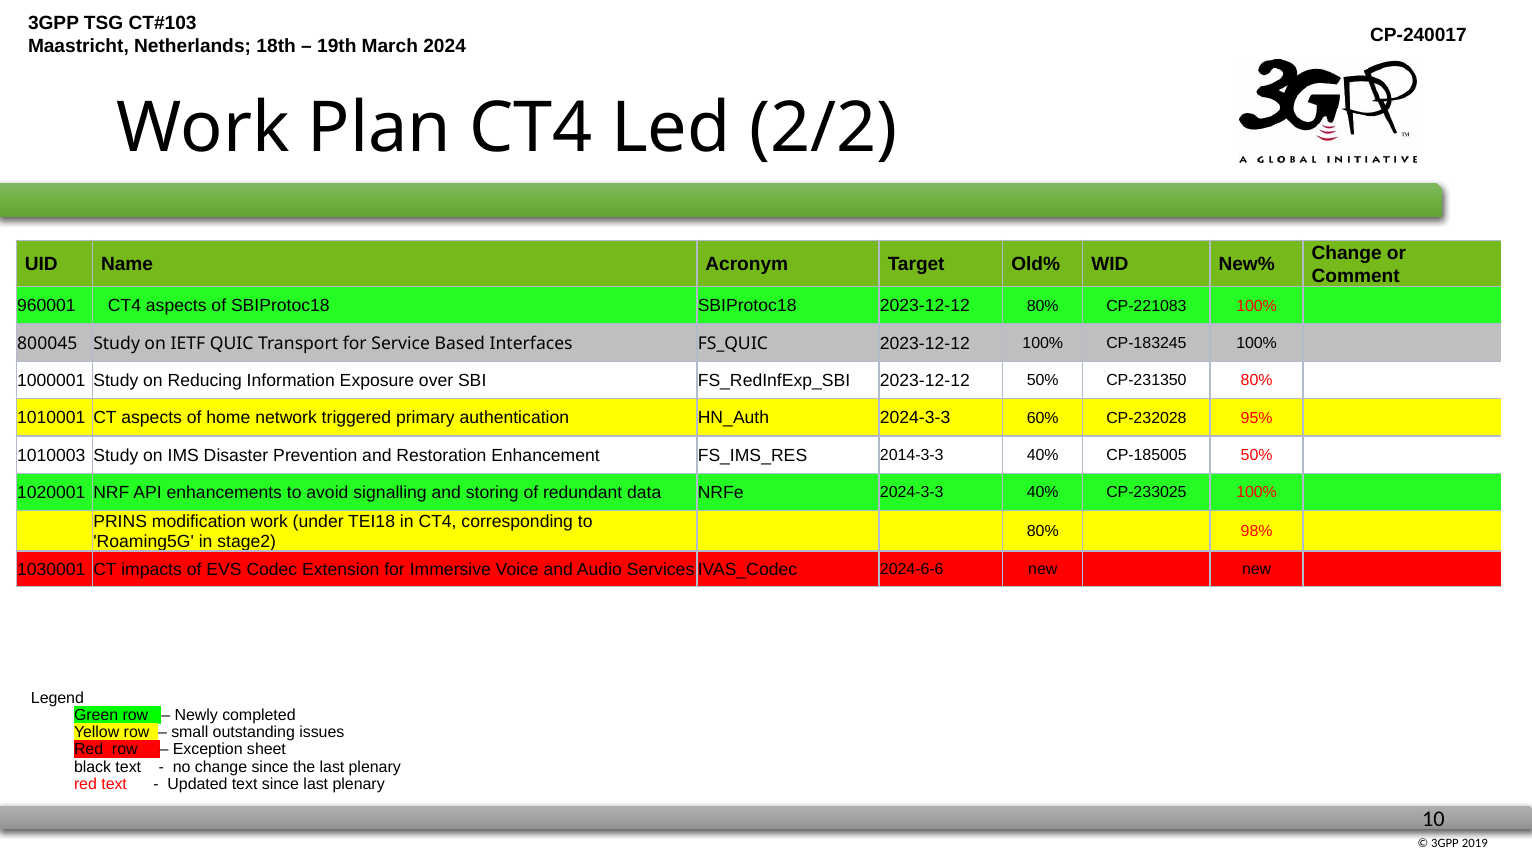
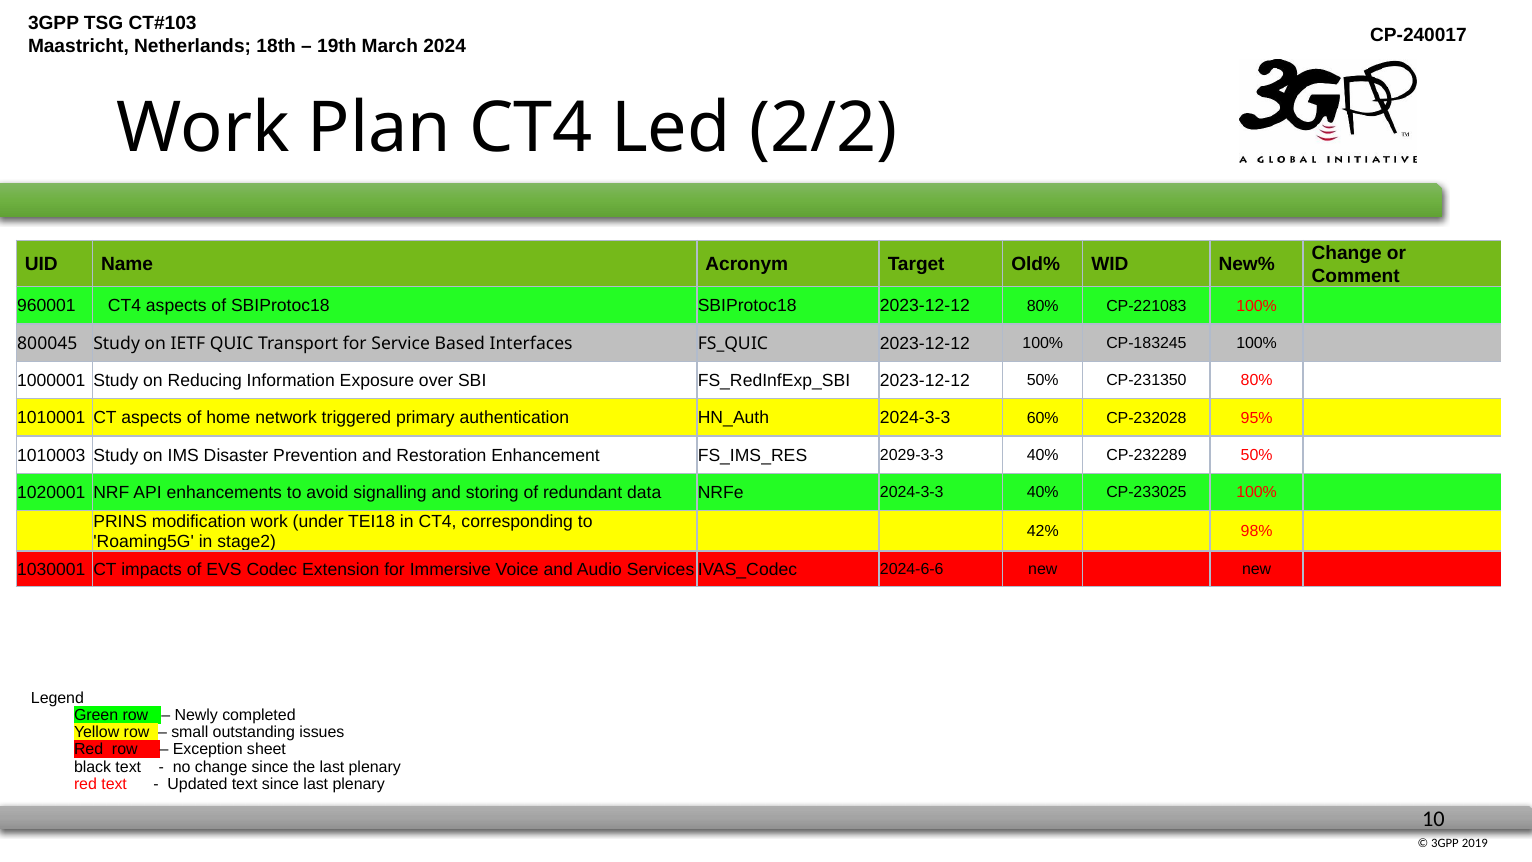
2014-3-3: 2014-3-3 -> 2029-3-3
CP-185005: CP-185005 -> CP-232289
80% at (1043, 531): 80% -> 42%
